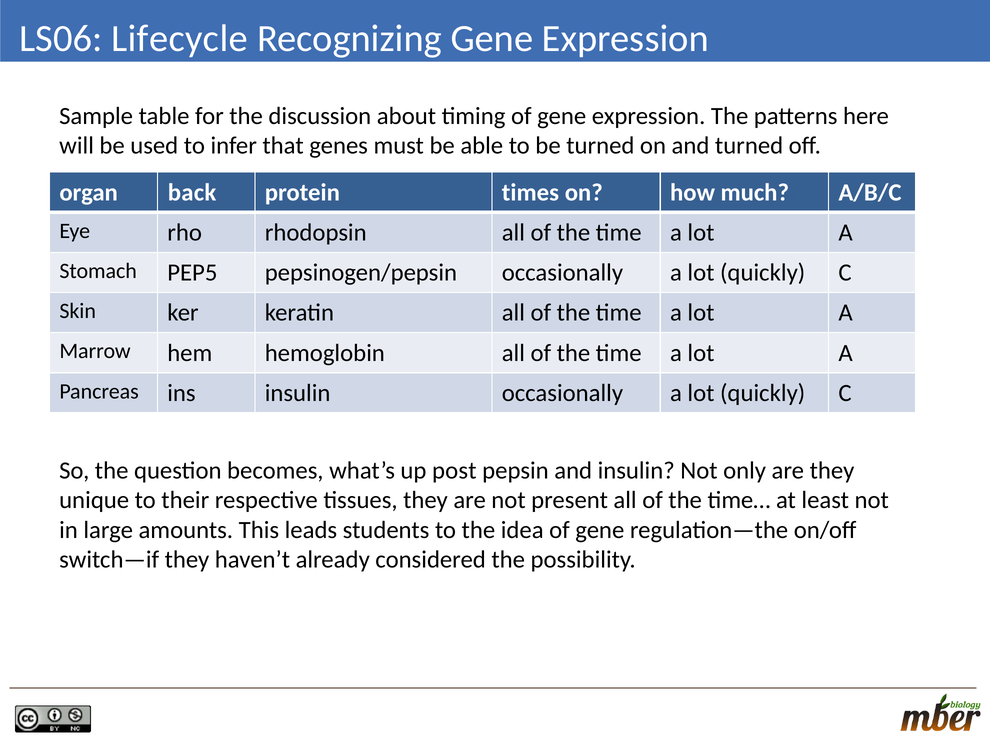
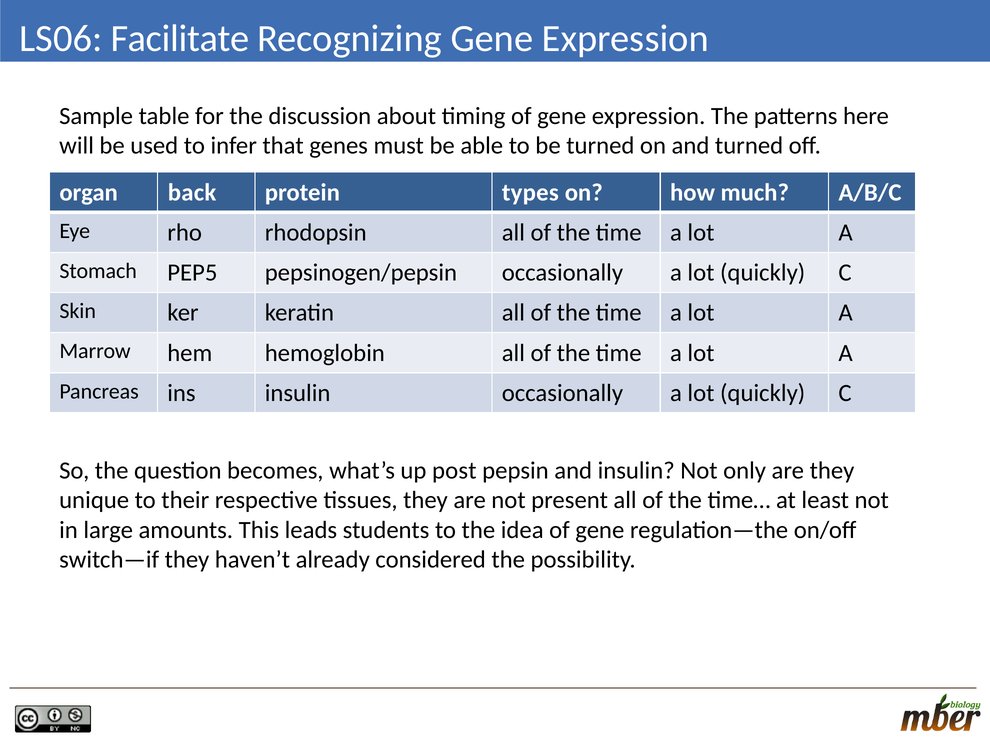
Lifecycle: Lifecycle -> Facilitate
times: times -> types
